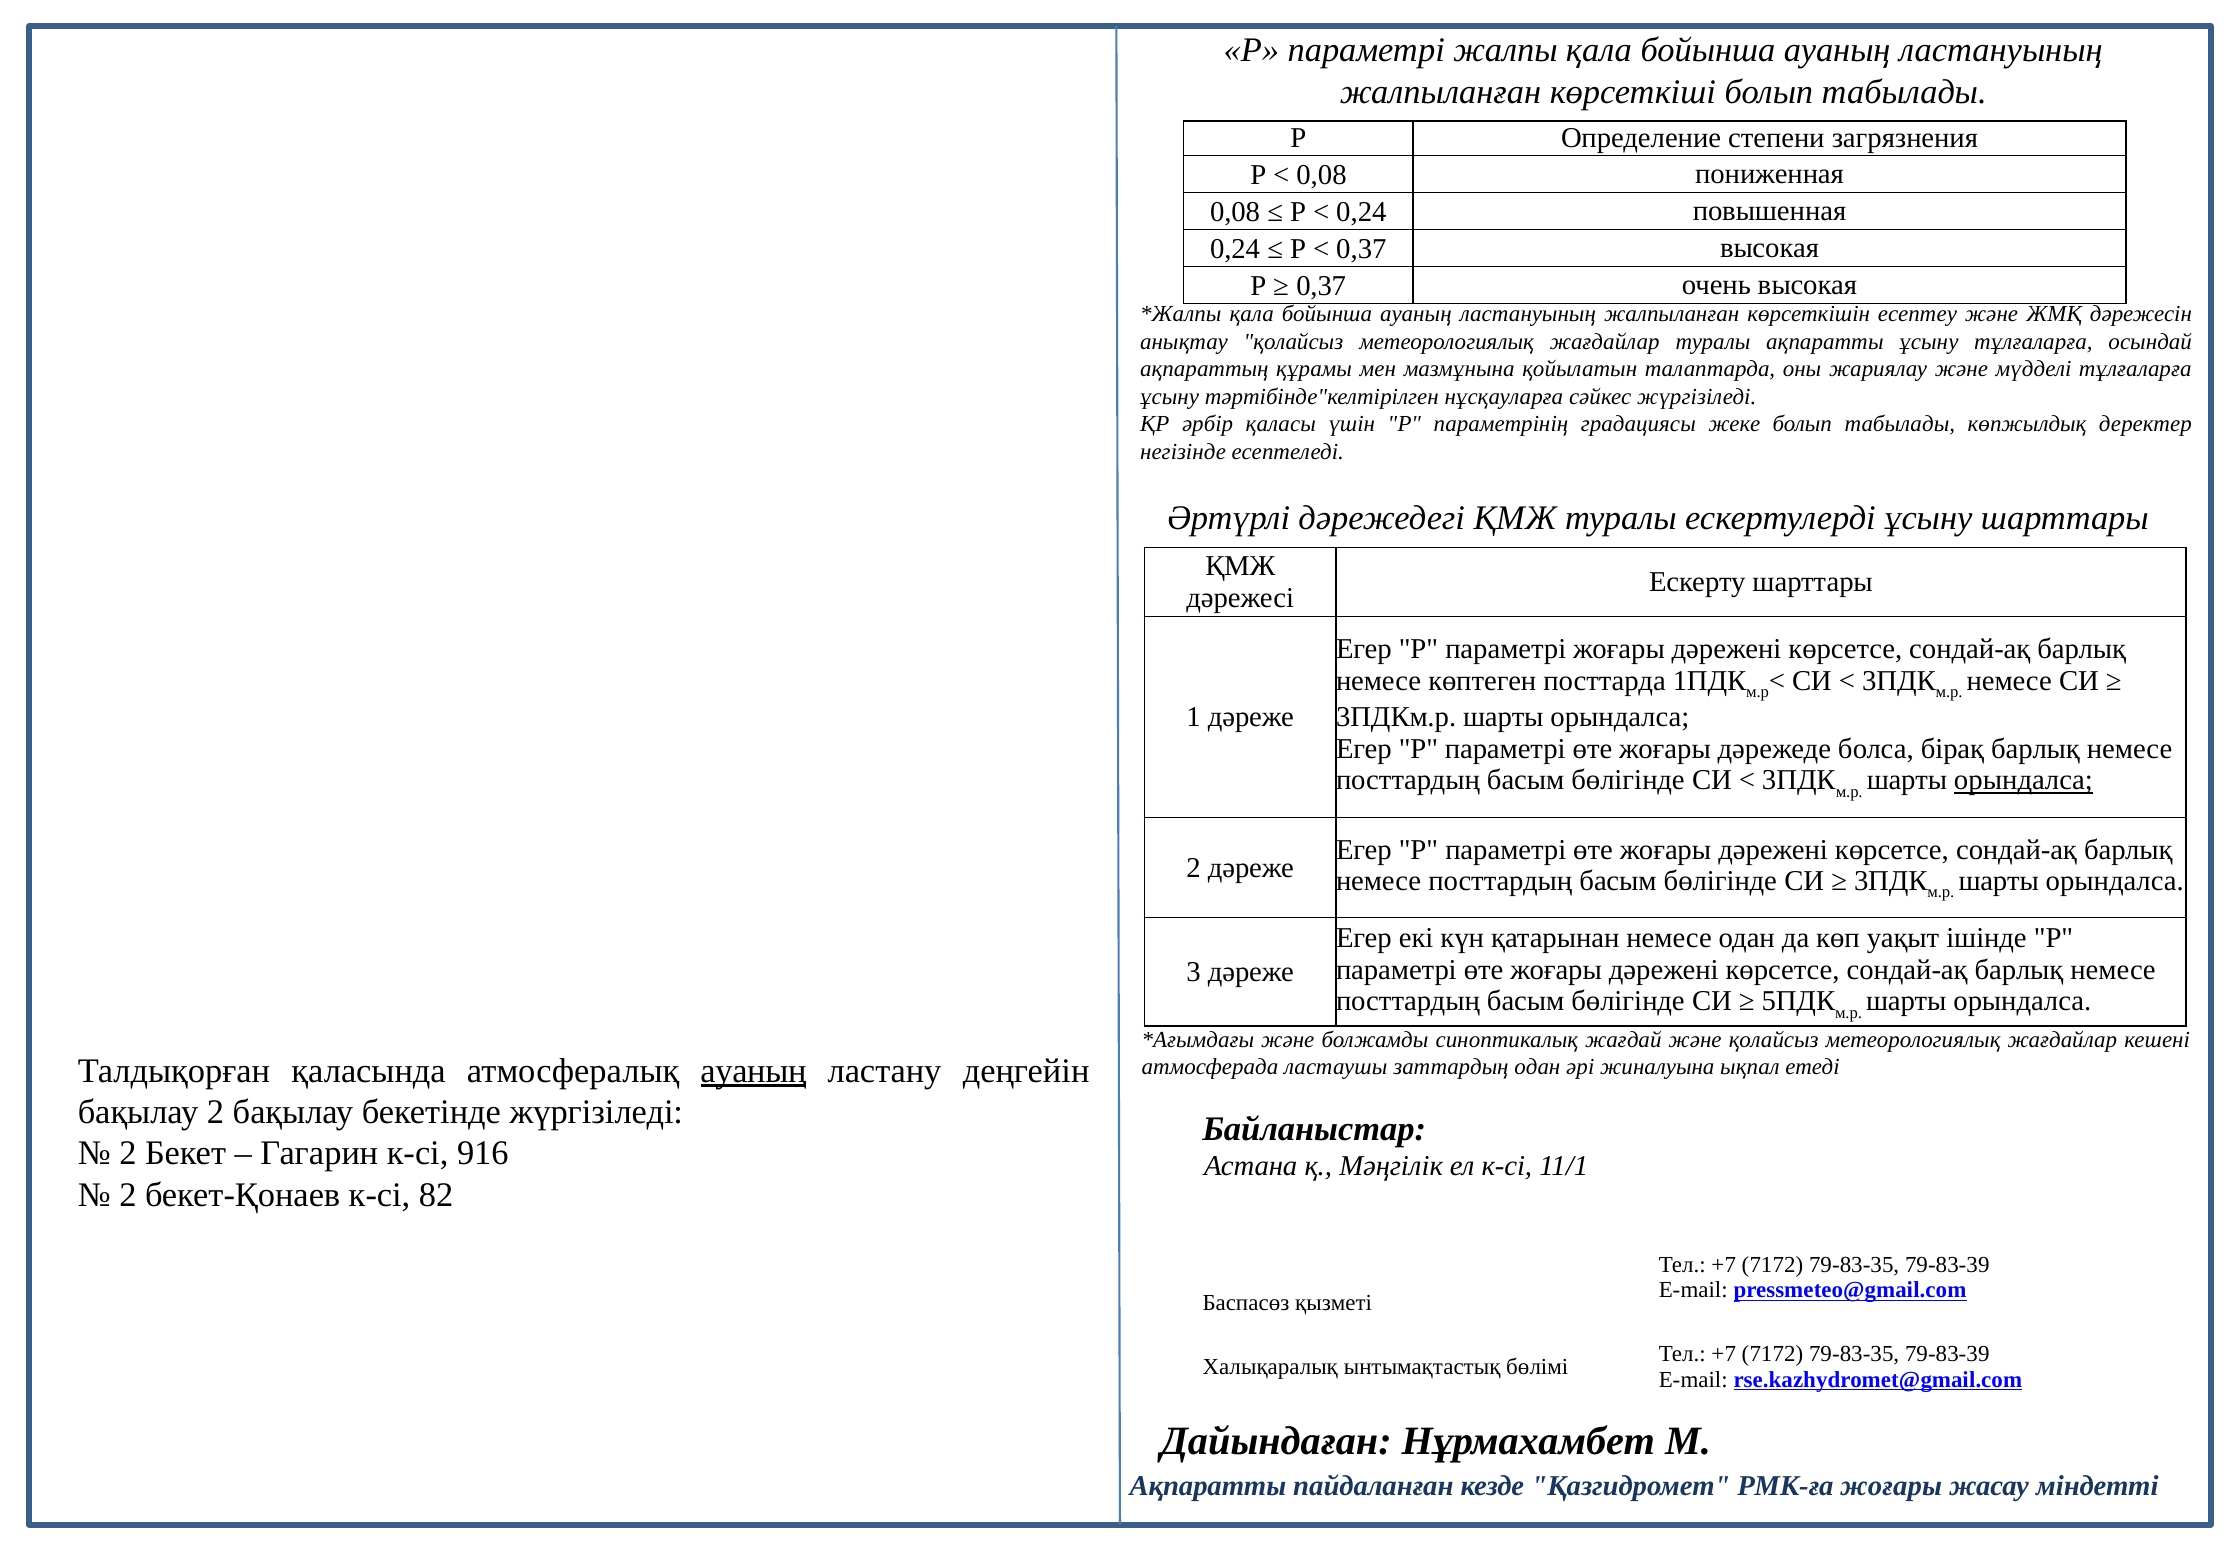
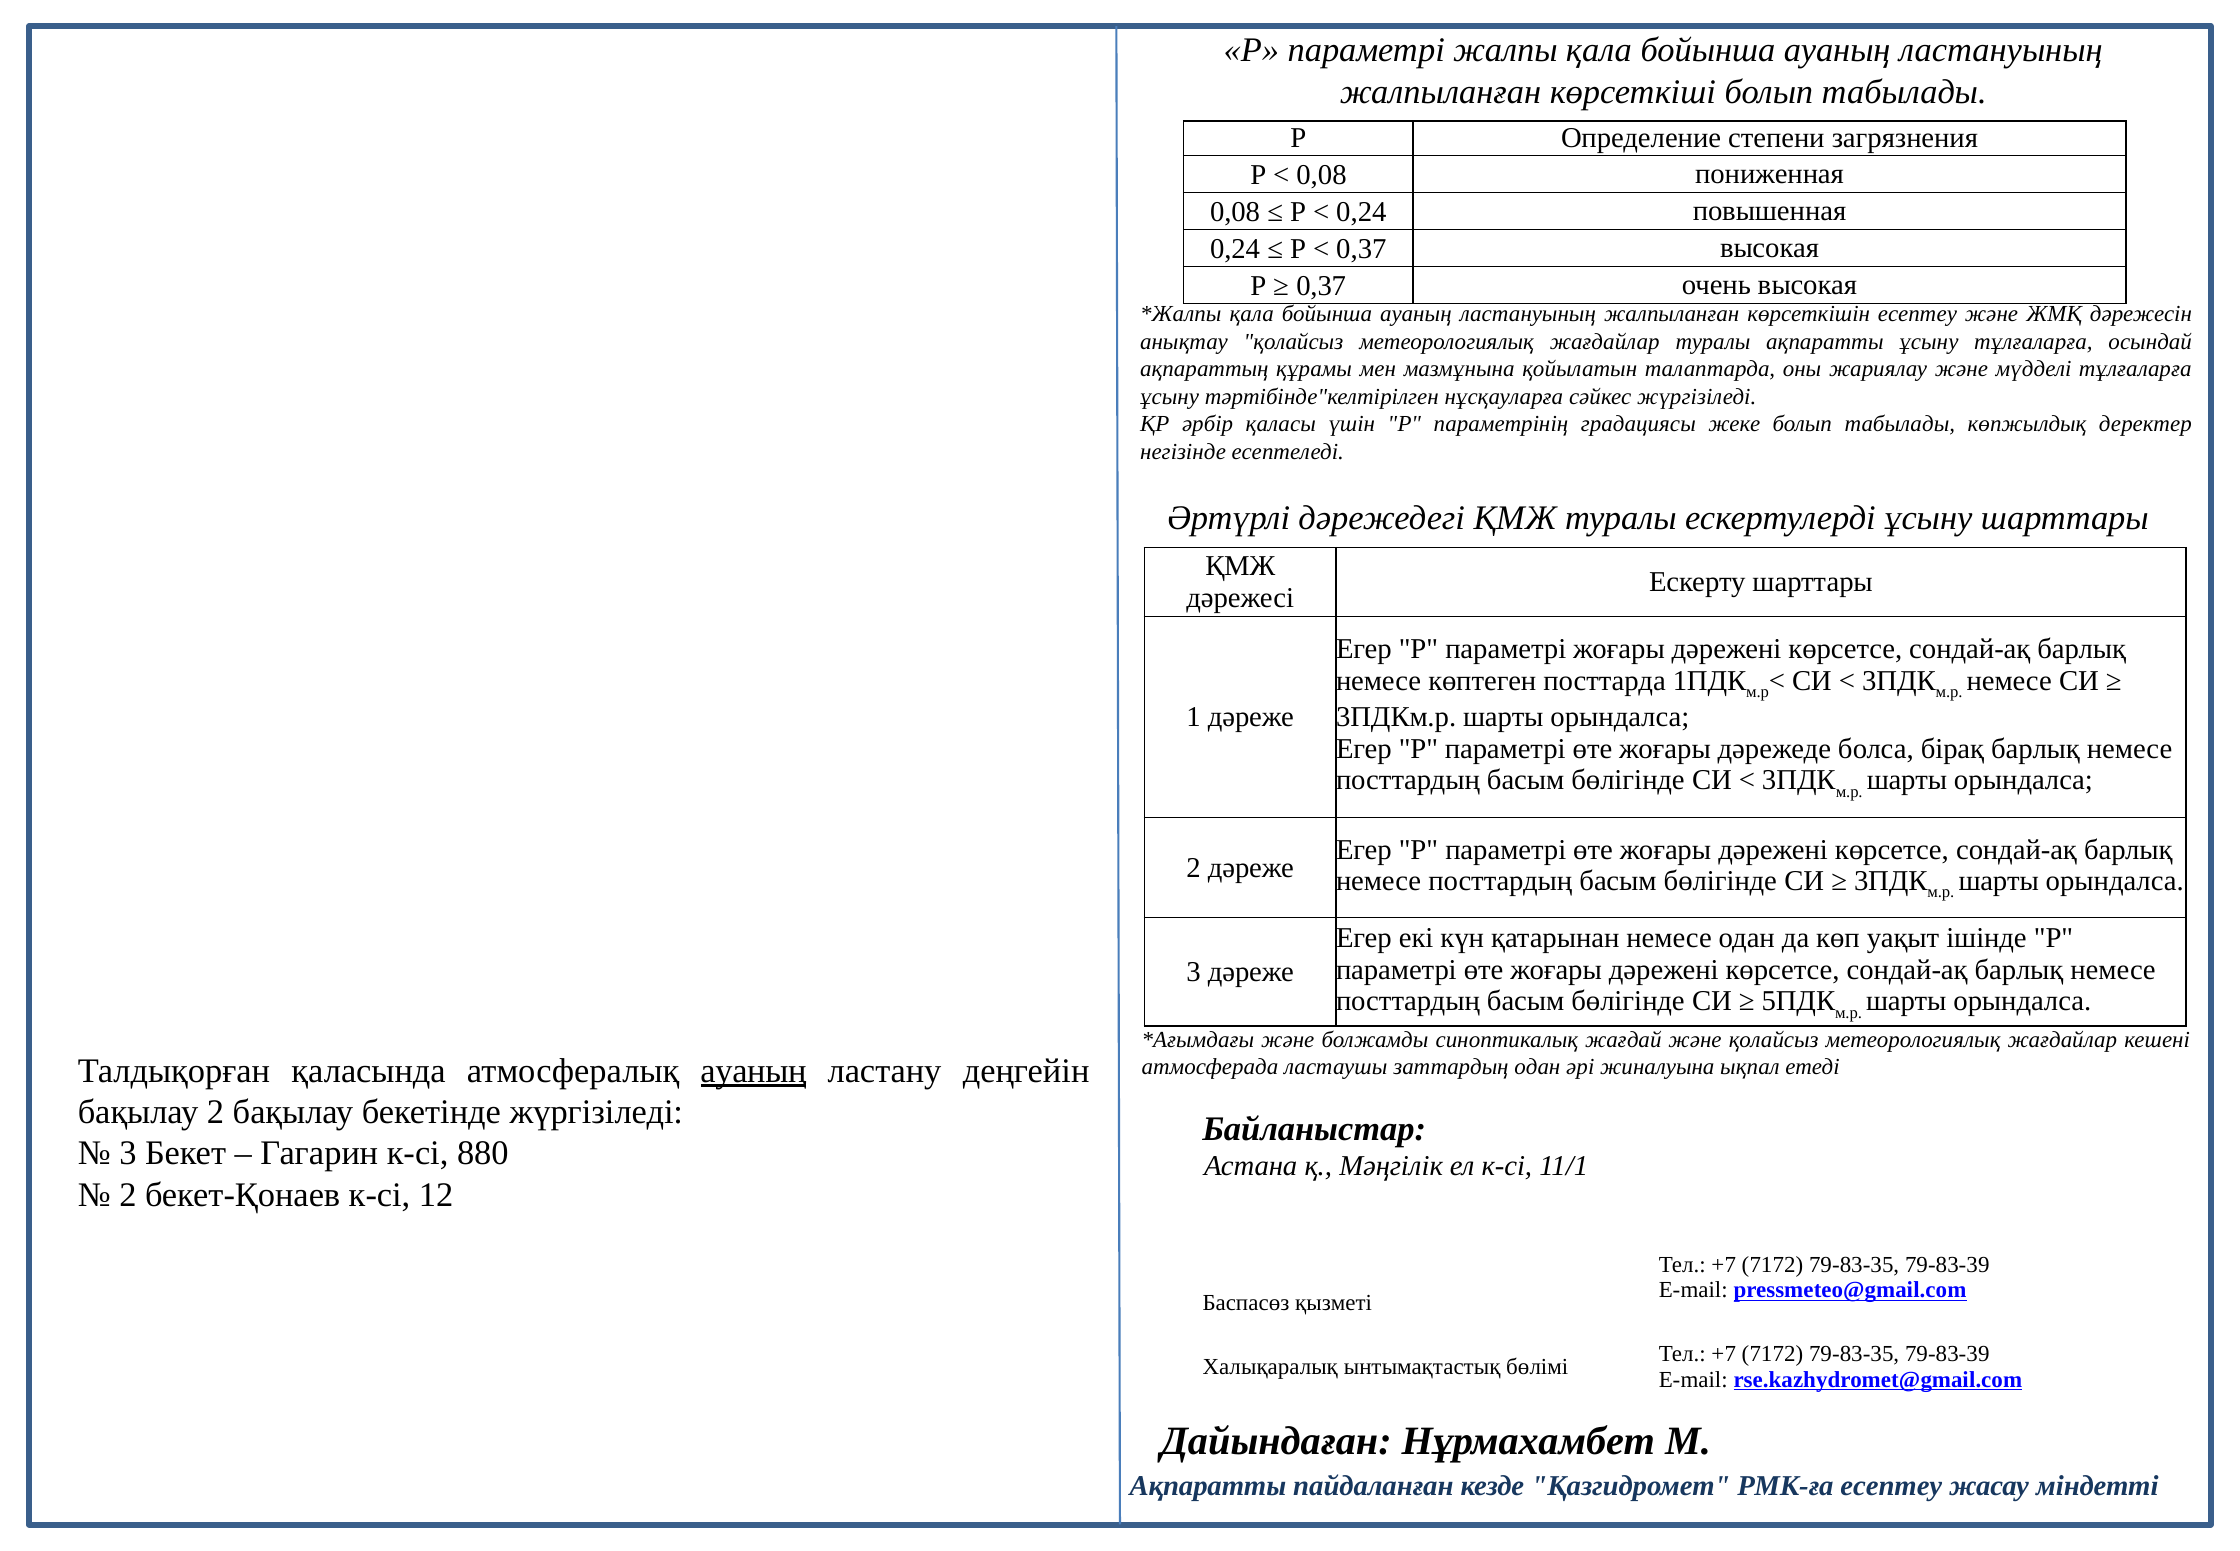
орындалса at (2023, 780) underline: present -> none
2 at (128, 1153): 2 -> 3
916: 916 -> 880
82: 82 -> 12
РМК-ға жоғары: жоғары -> есептеу
